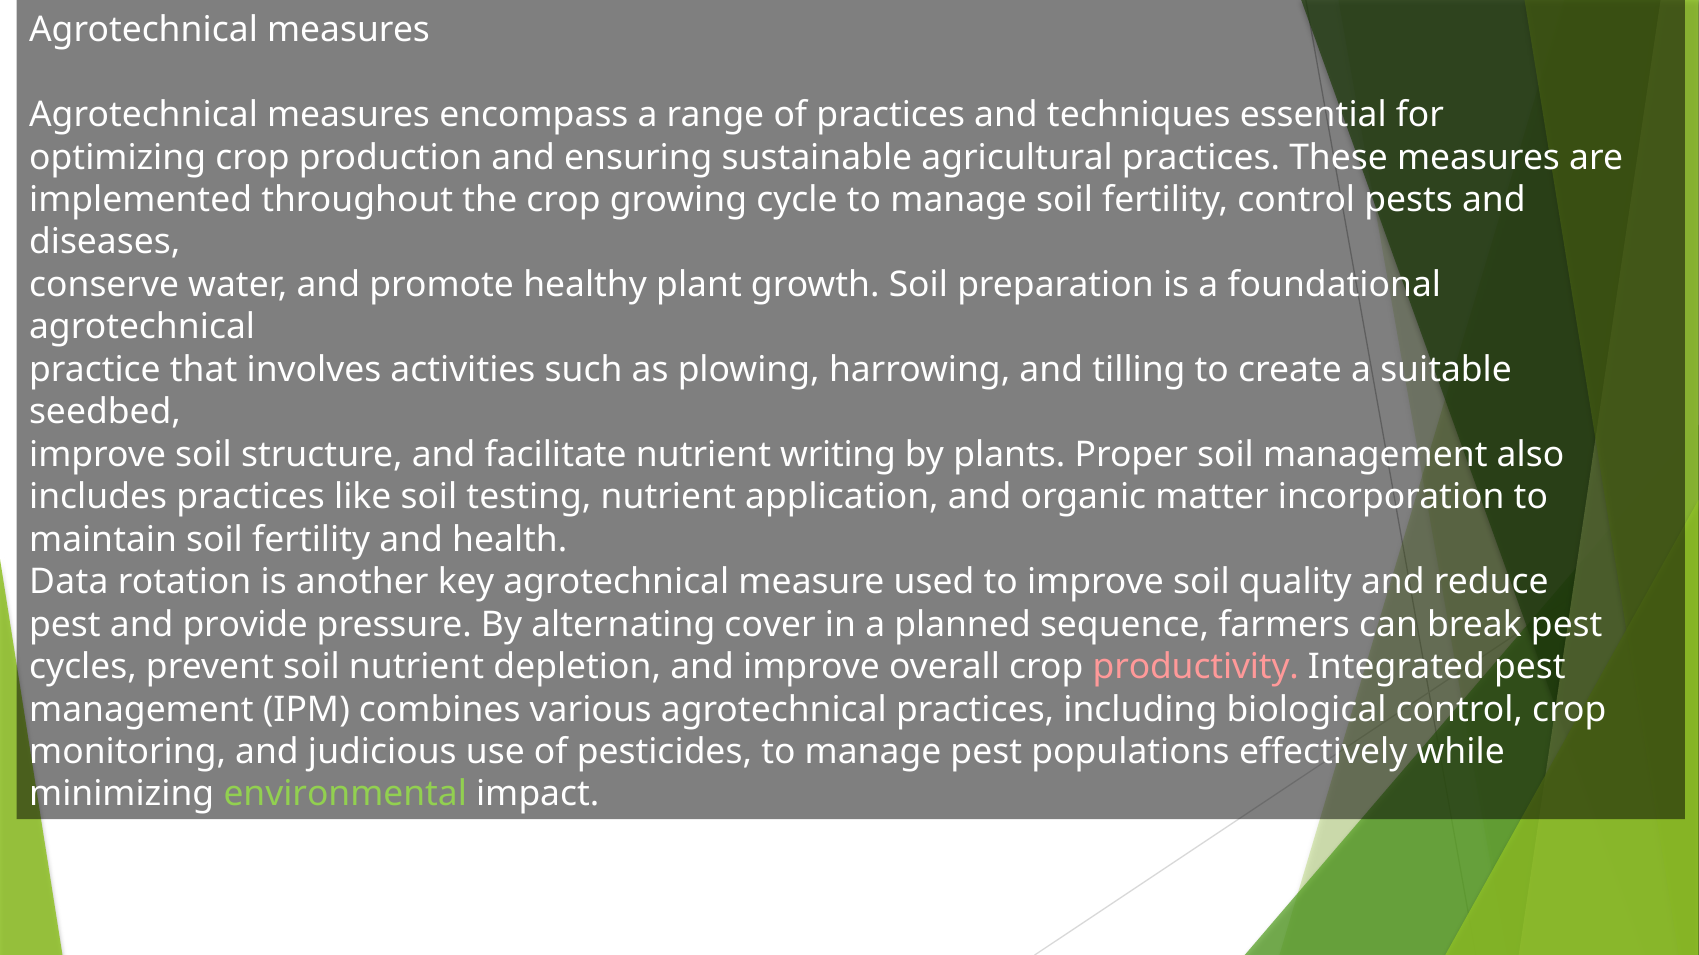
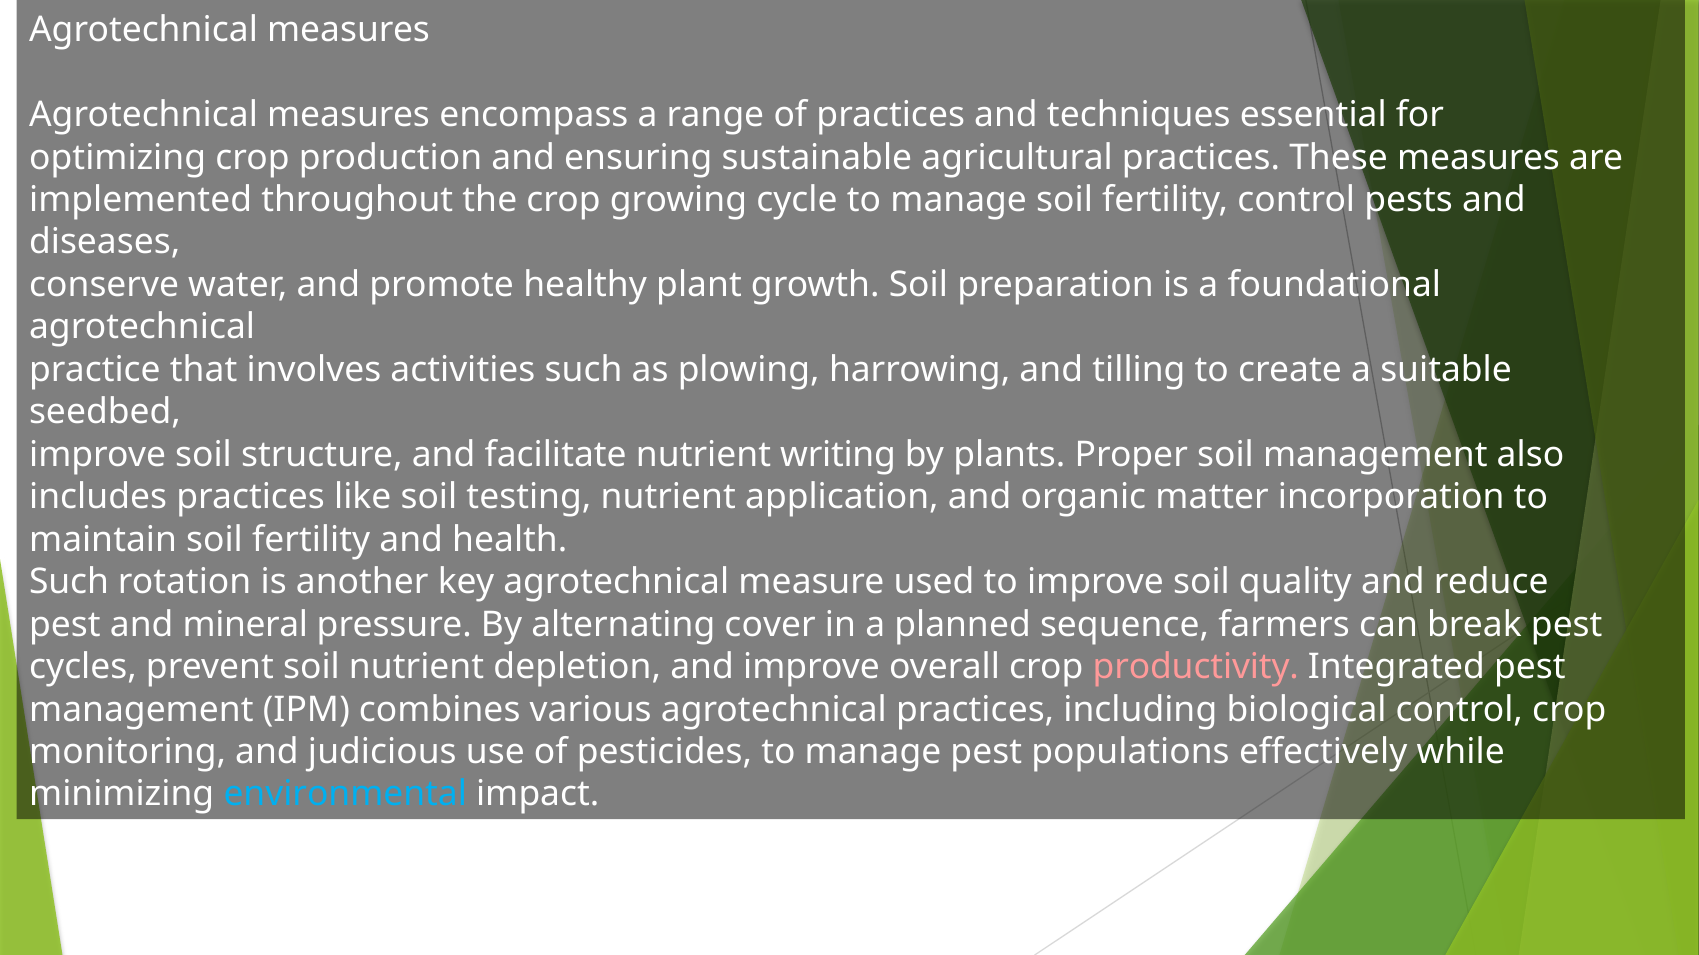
Data at (69, 582): Data -> Such
provide: provide -> mineral
environmental colour: light green -> light blue
